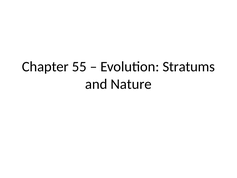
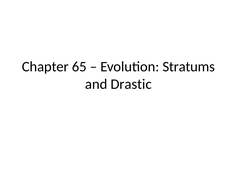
55: 55 -> 65
Nature: Nature -> Drastic
